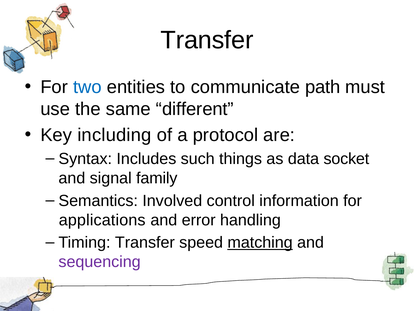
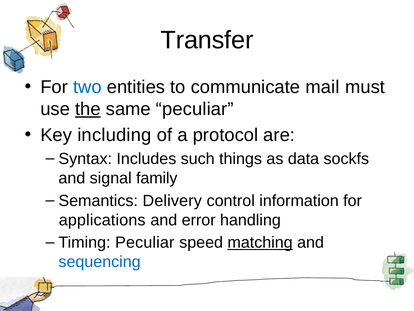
path: path -> mail
the underline: none -> present
same different: different -> peculiar
socket: socket -> sockfs
Involved: Involved -> Delivery
Timing Transfer: Transfer -> Peculiar
sequencing colour: purple -> blue
